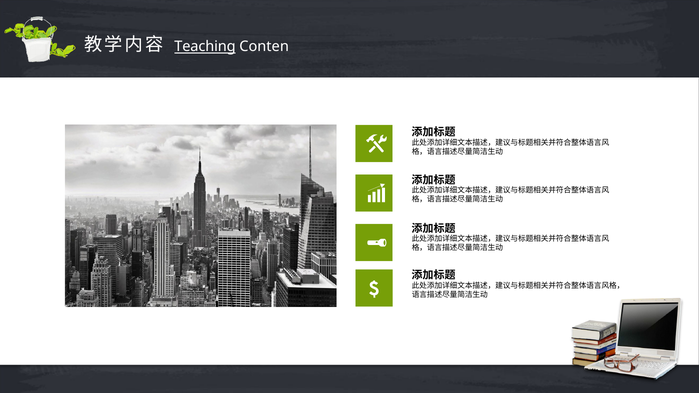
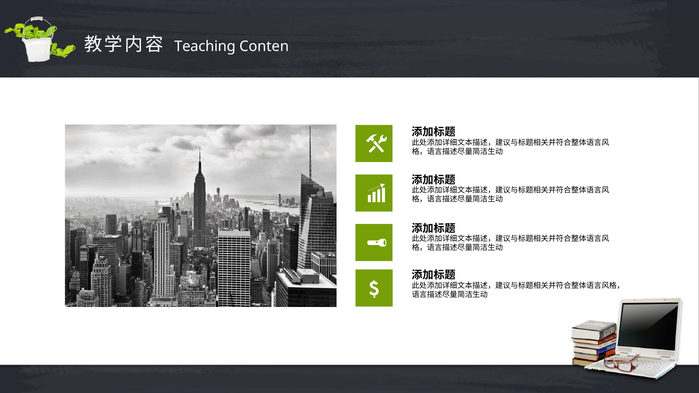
Teaching underline: present -> none
